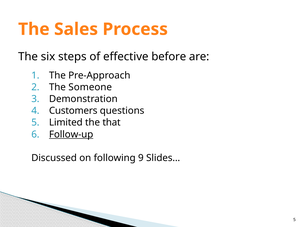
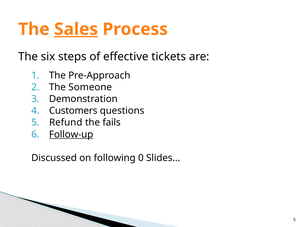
Sales underline: none -> present
before: before -> tickets
Limited: Limited -> Refund
that: that -> fails
9: 9 -> 0
